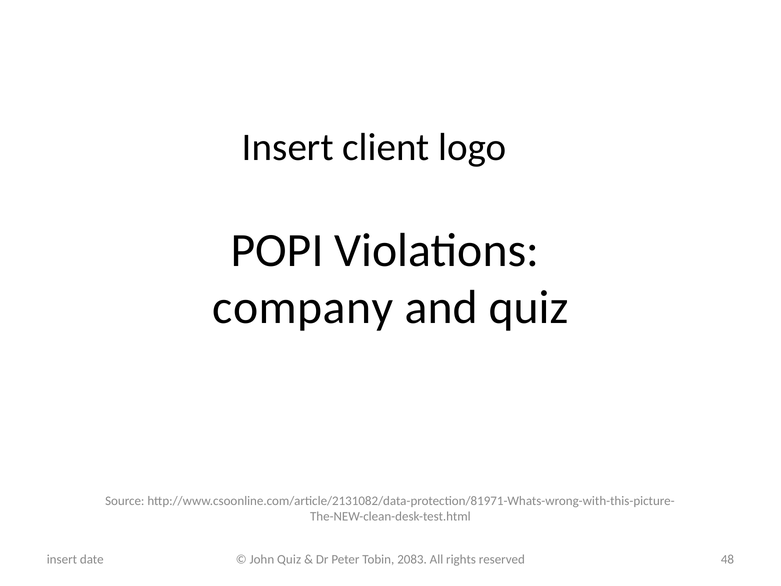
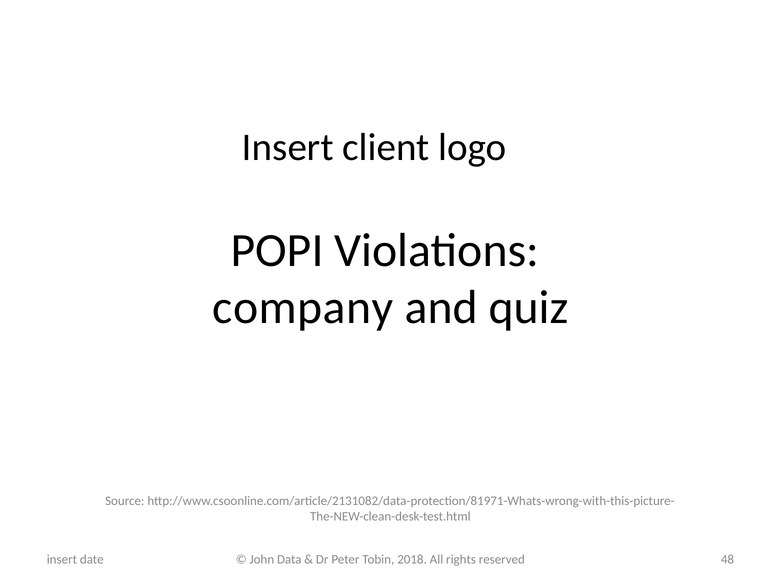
John Quiz: Quiz -> Data
2083: 2083 -> 2018
